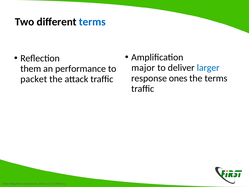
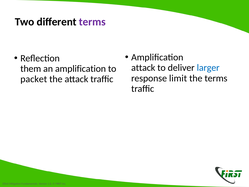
terms at (92, 22) colour: blue -> purple
major at (143, 68): major -> attack
an performance: performance -> amplification
ones: ones -> limit
